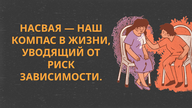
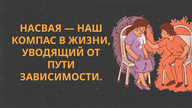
РИСК: РИСК -> ПУТИ
